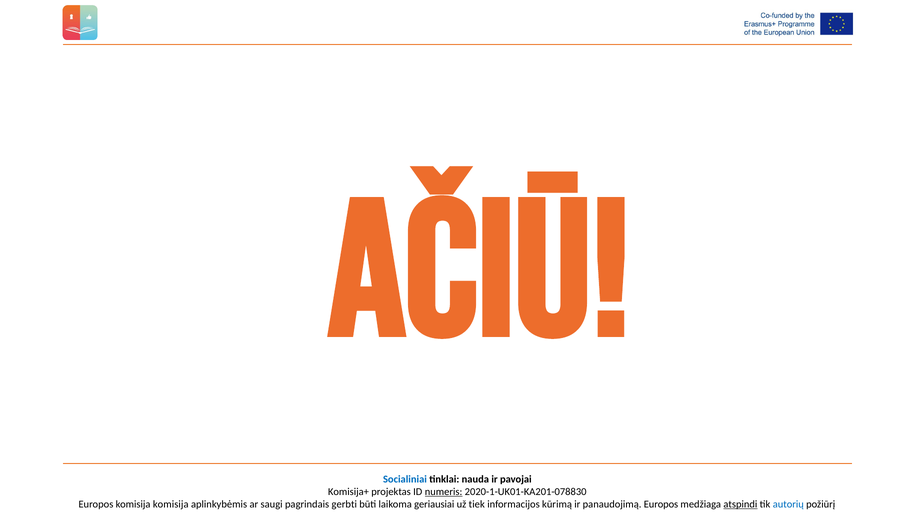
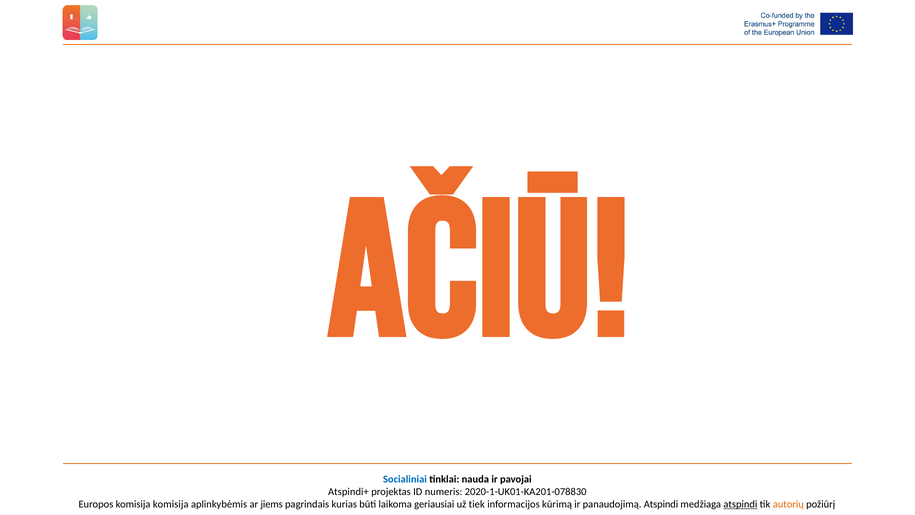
Komisija+: Komisija+ -> Atspindi+
numeris underline: present -> none
saugi: saugi -> jiems
gerbti: gerbti -> kurias
panaudojimą Europos: Europos -> Atspindi
autorių colour: blue -> orange
